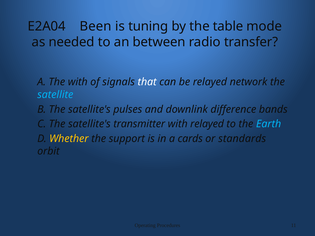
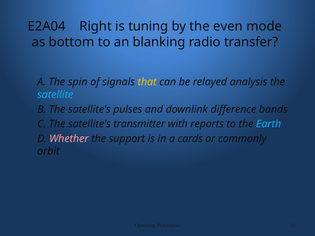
Been: Been -> Right
table: table -> even
needed: needed -> bottom
between: between -> blanking
The with: with -> spin
that colour: white -> yellow
network: network -> analysis
with relayed: relayed -> reports
Whether colour: yellow -> pink
standards: standards -> commonly
